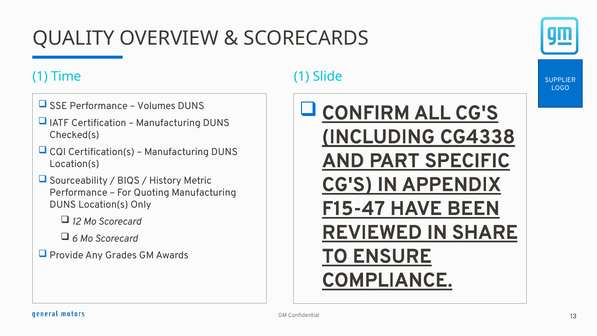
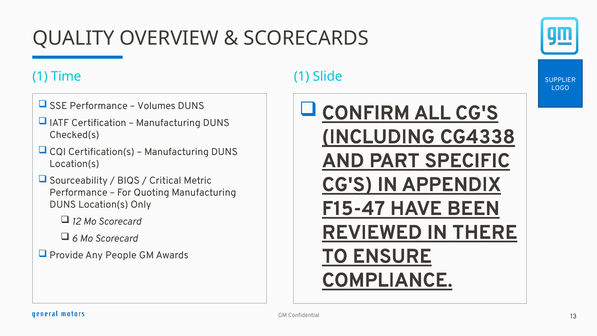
History: History -> Critical
SHARE: SHARE -> THERE
Grades: Grades -> People
